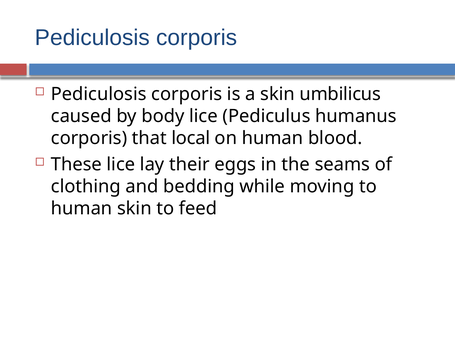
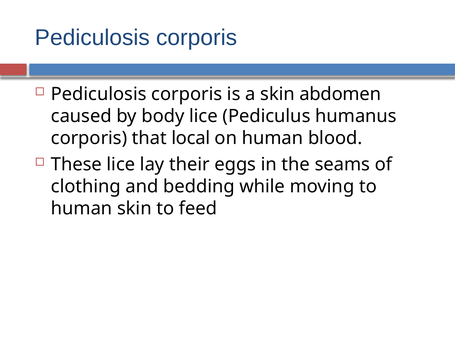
umbilicus: umbilicus -> abdomen
